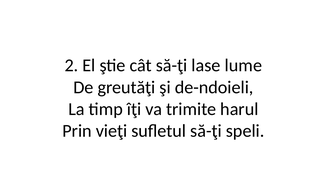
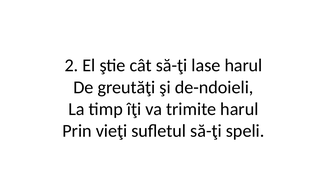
lase lume: lume -> harul
